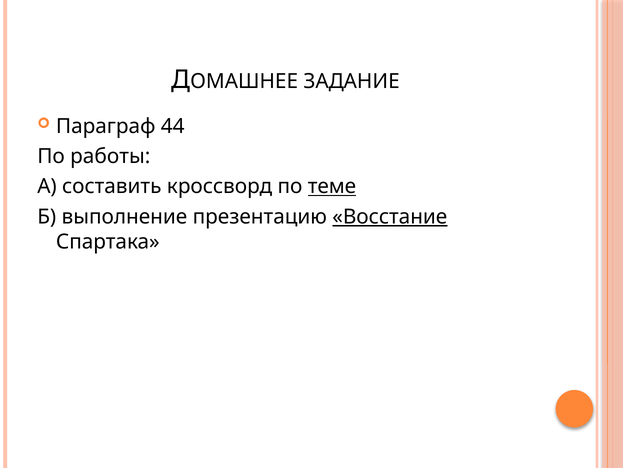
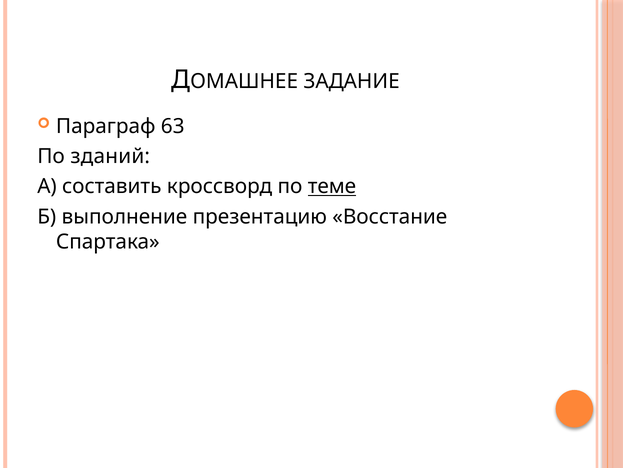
44: 44 -> 63
работы: работы -> зданий
Восстание underline: present -> none
